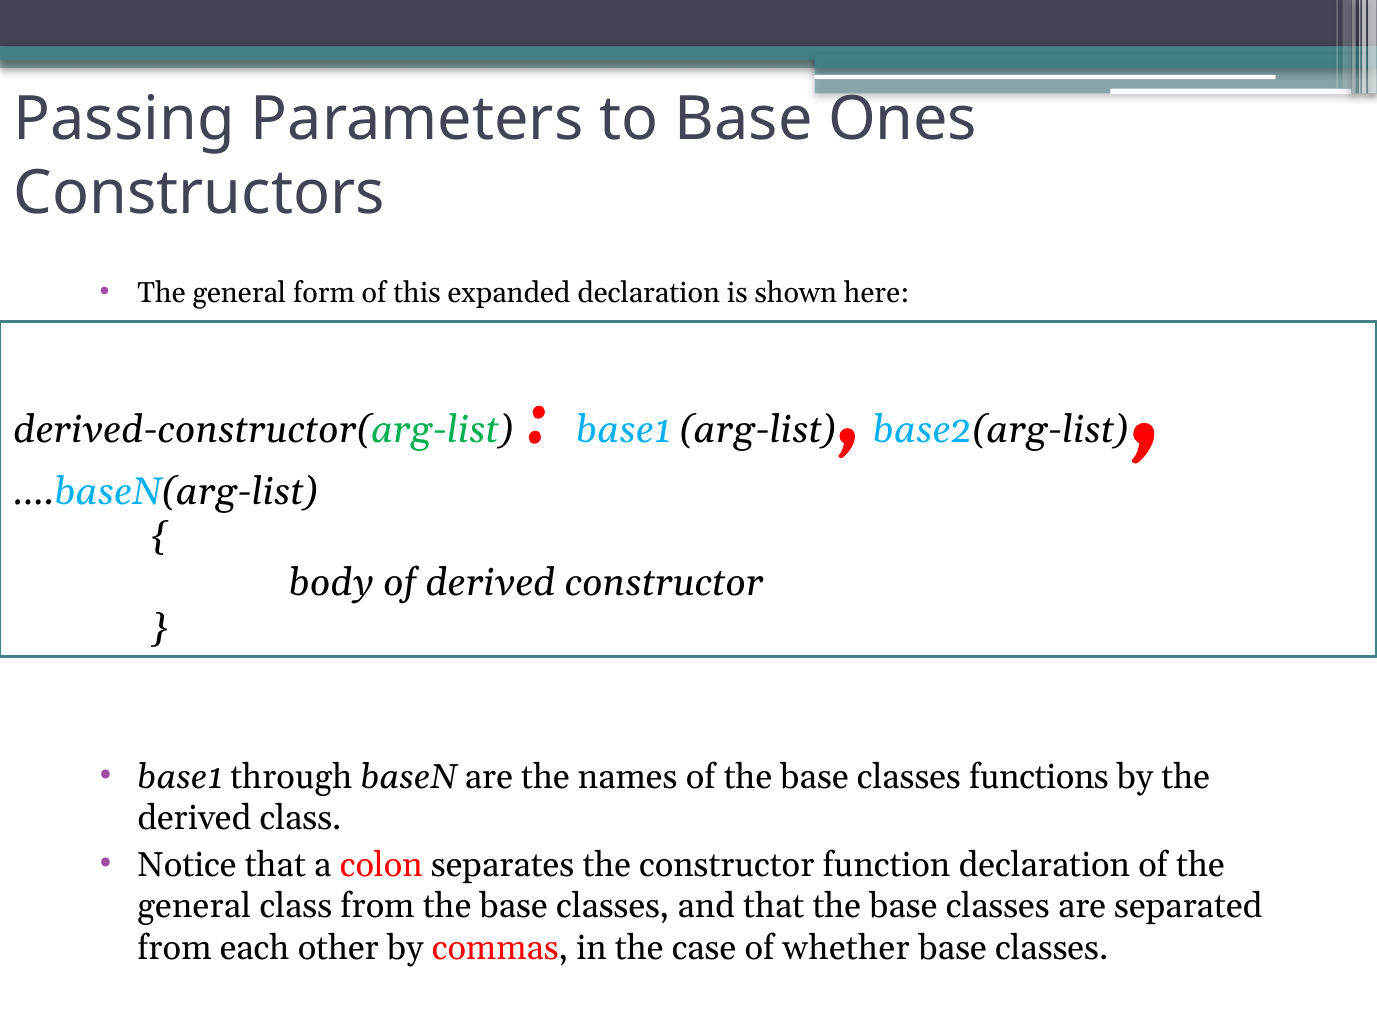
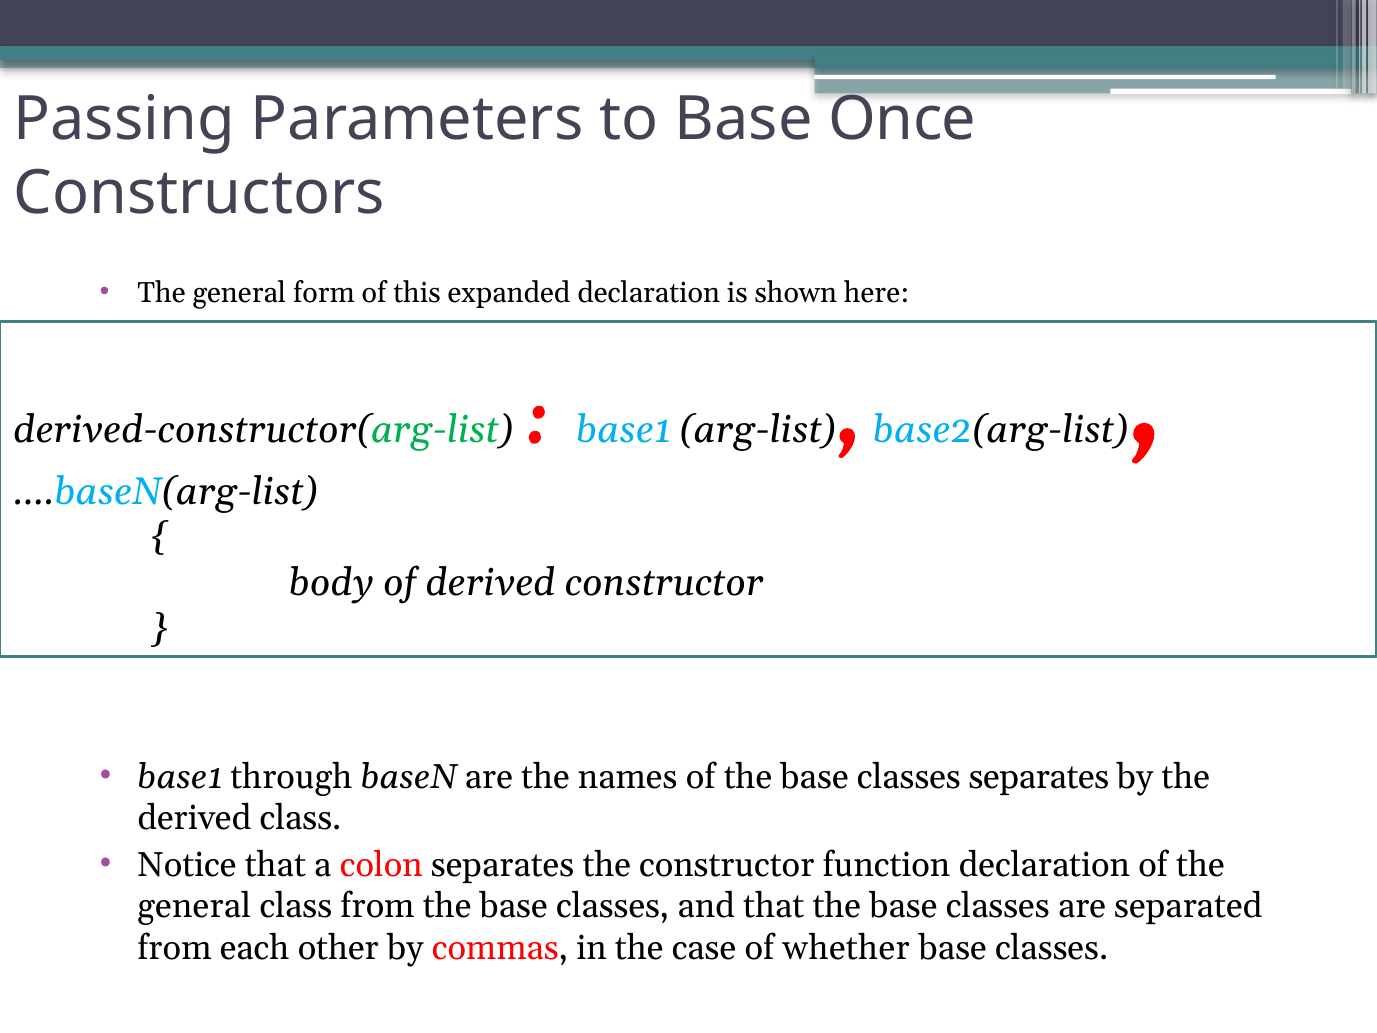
Ones: Ones -> Once
classes functions: functions -> separates
